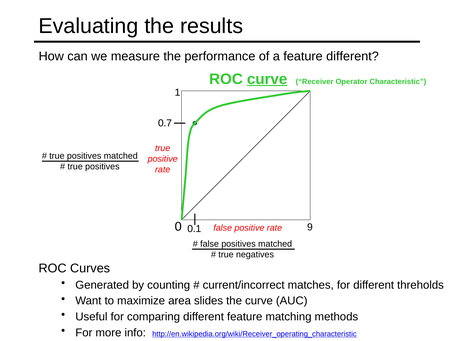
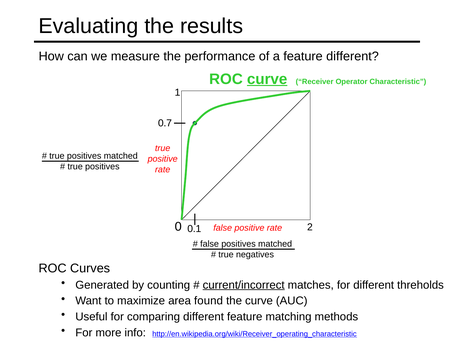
9: 9 -> 2
current/incorrect underline: none -> present
slides: slides -> found
